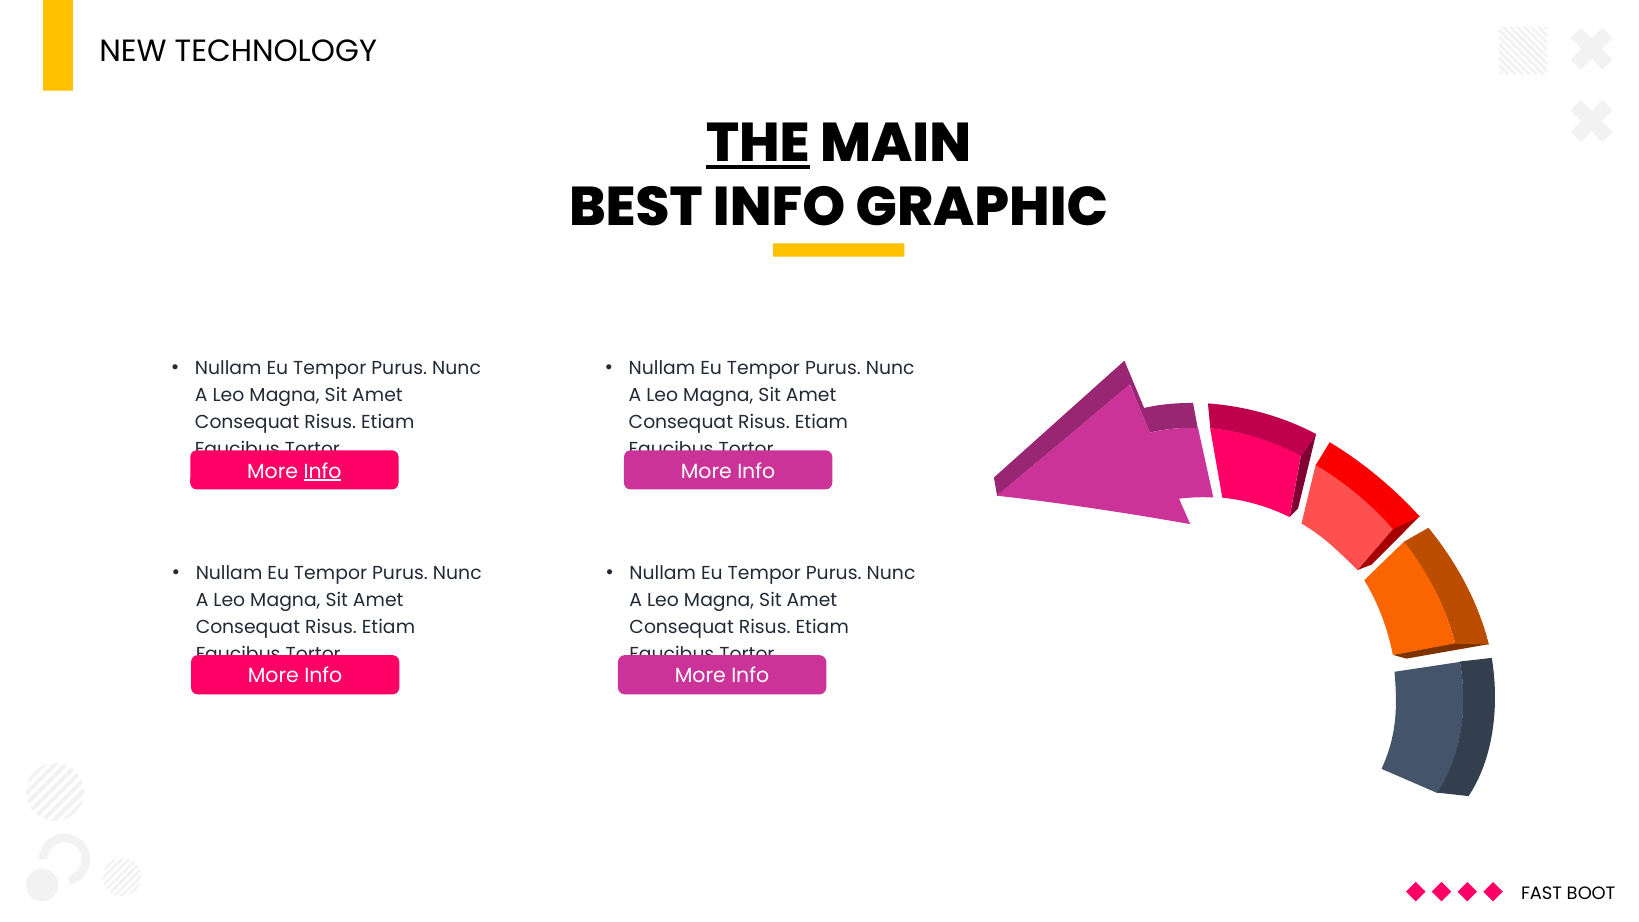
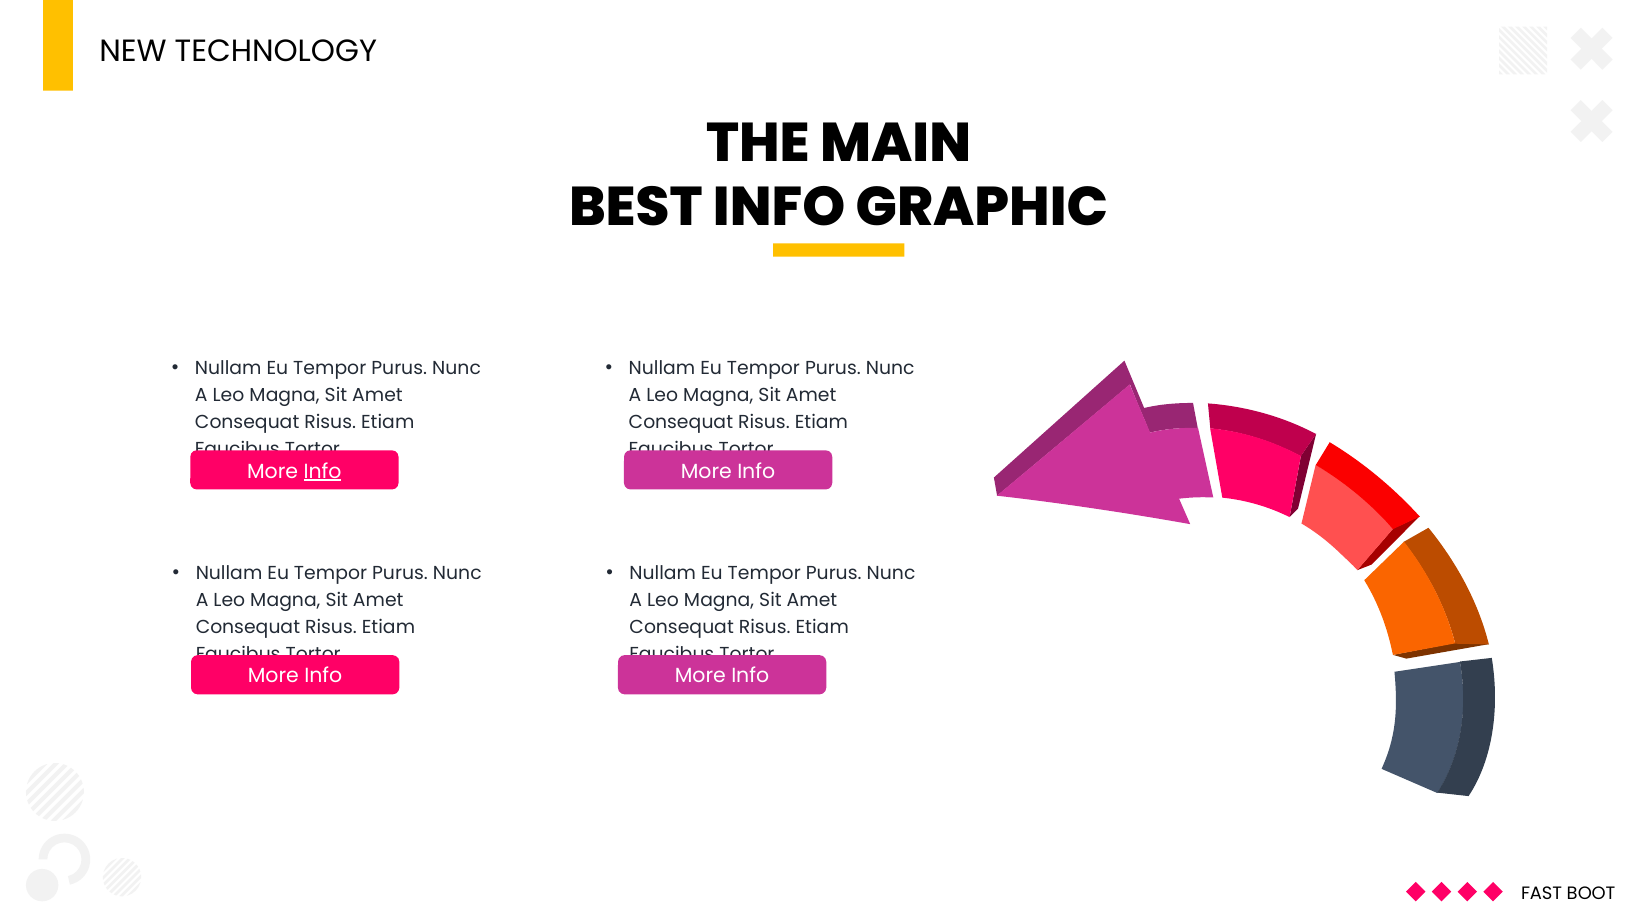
THE underline: present -> none
